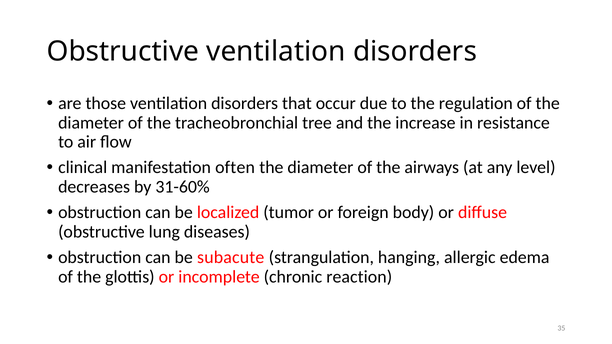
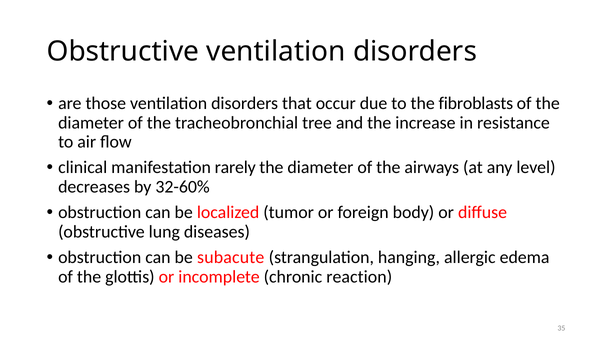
regulation: regulation -> fibroblasts
often: often -> rarely
31-60%: 31-60% -> 32-60%
